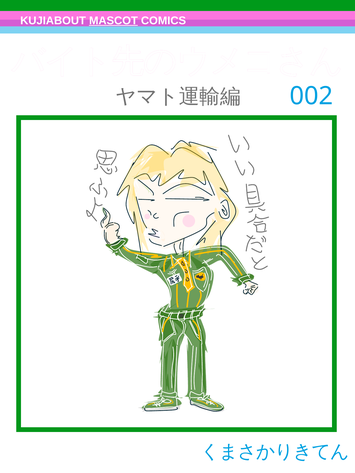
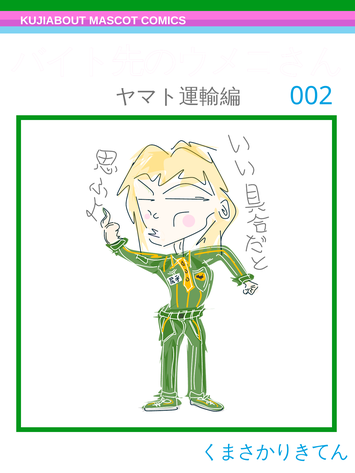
MASCOT underline: present -> none
